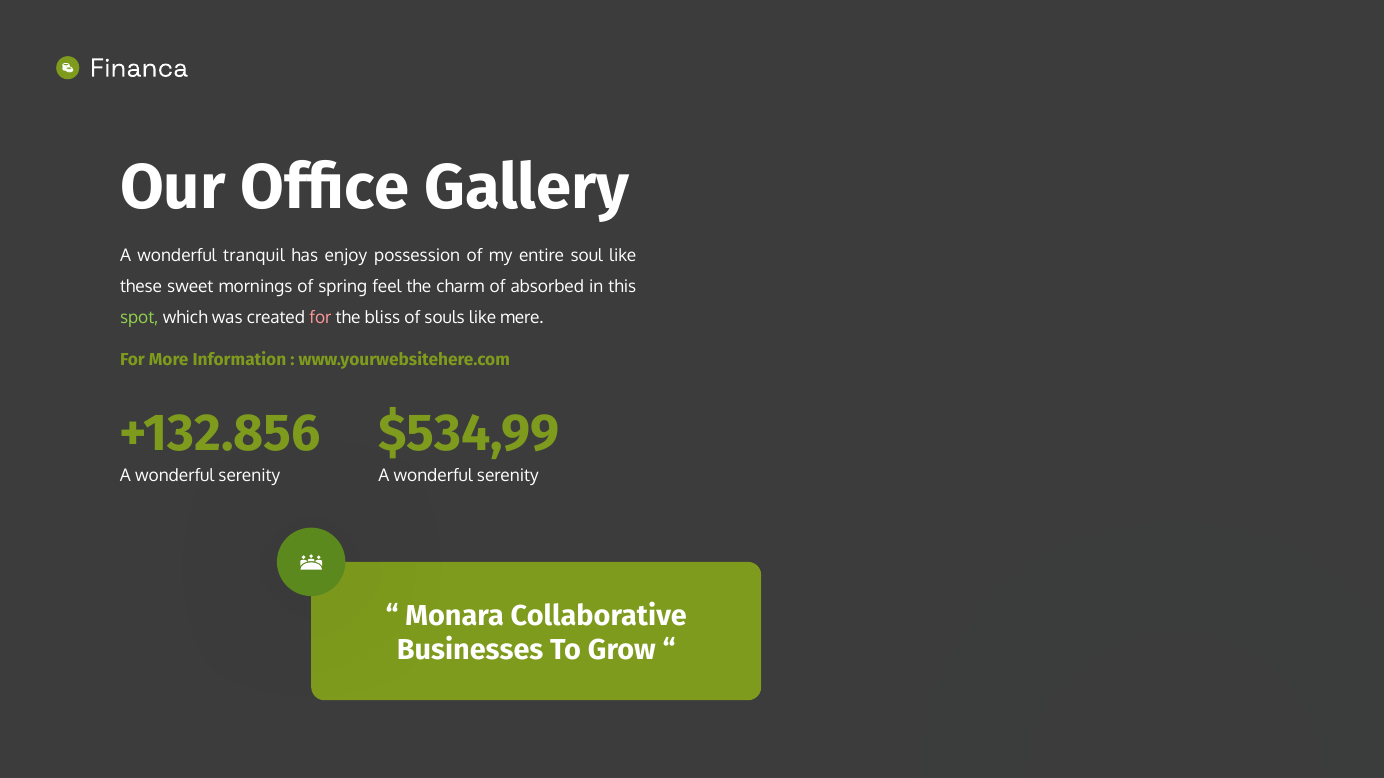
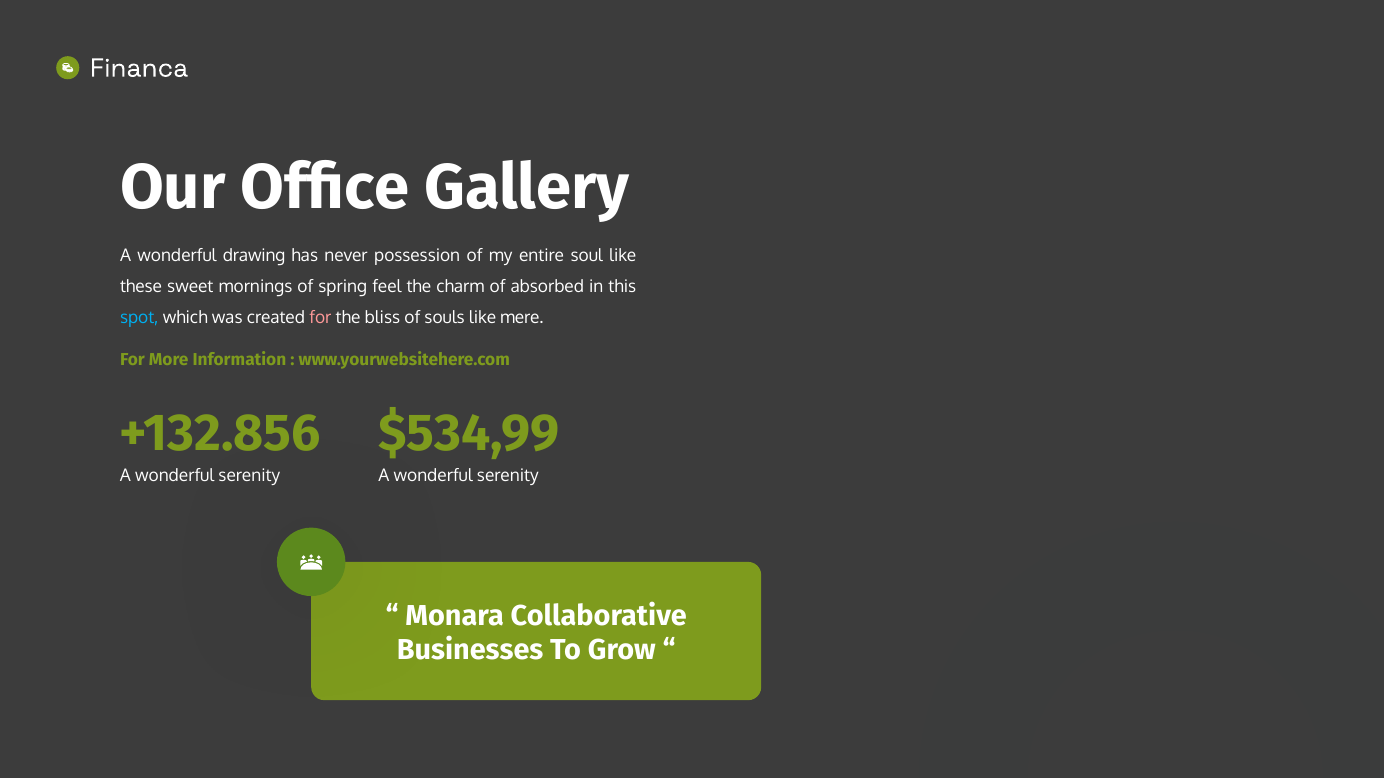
tranquil: tranquil -> drawing
enjoy: enjoy -> never
spot colour: light green -> light blue
